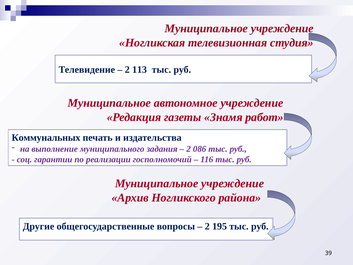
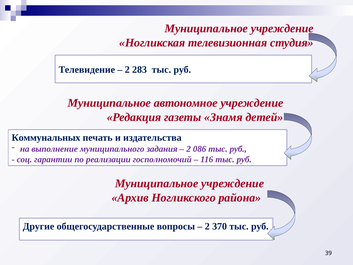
113: 113 -> 283
работ: работ -> детей
195: 195 -> 370
